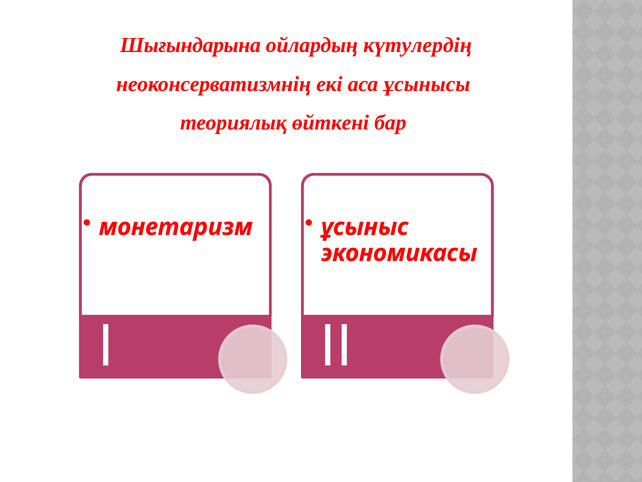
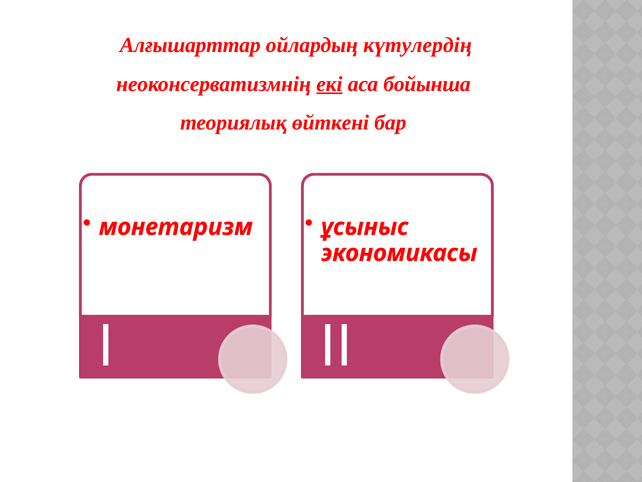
Шығындарына: Шығындарына -> Алғышарттар
екі underline: none -> present
ұсынысы: ұсынысы -> бойынша
